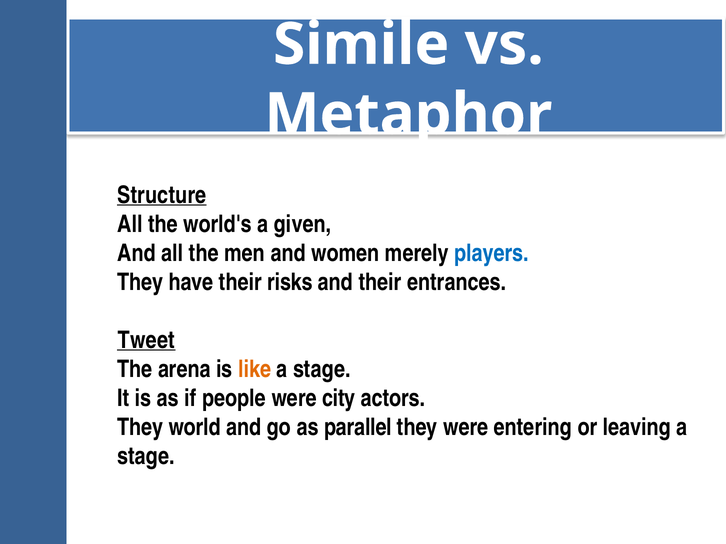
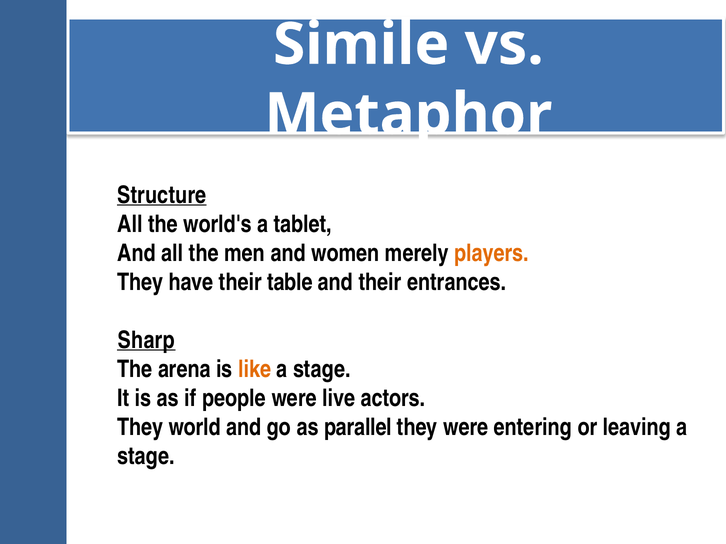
given: given -> tablet
players colour: blue -> orange
risks: risks -> table
Tweet: Tweet -> Sharp
city: city -> live
